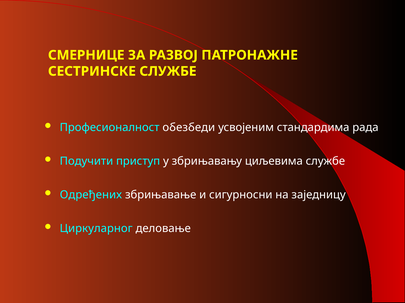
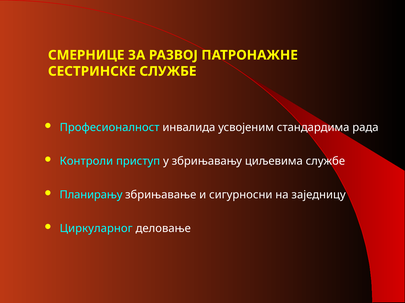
обезбеди: обезбеди -> инвалида
Подучити: Подучити -> Контроли
Одређених: Одређених -> Планирању
